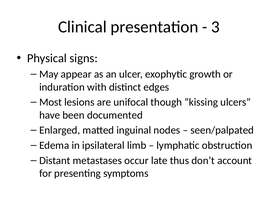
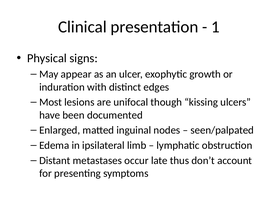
3: 3 -> 1
